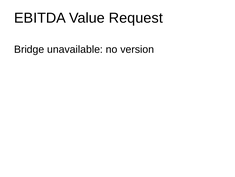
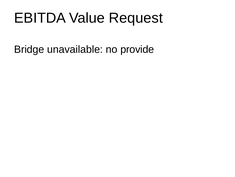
version: version -> provide
